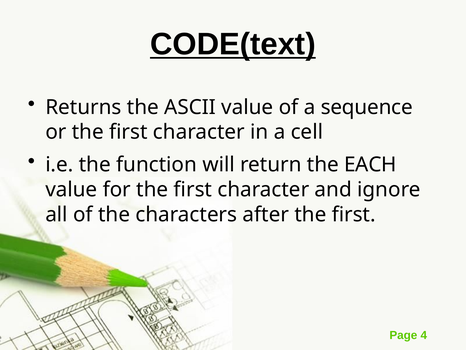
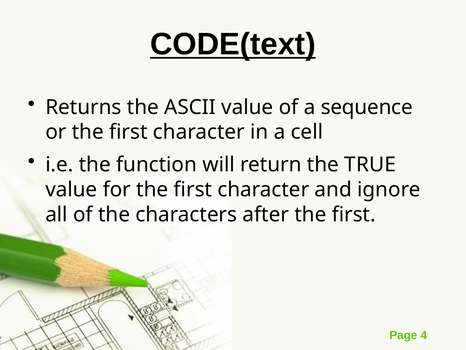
EACH: EACH -> TRUE
